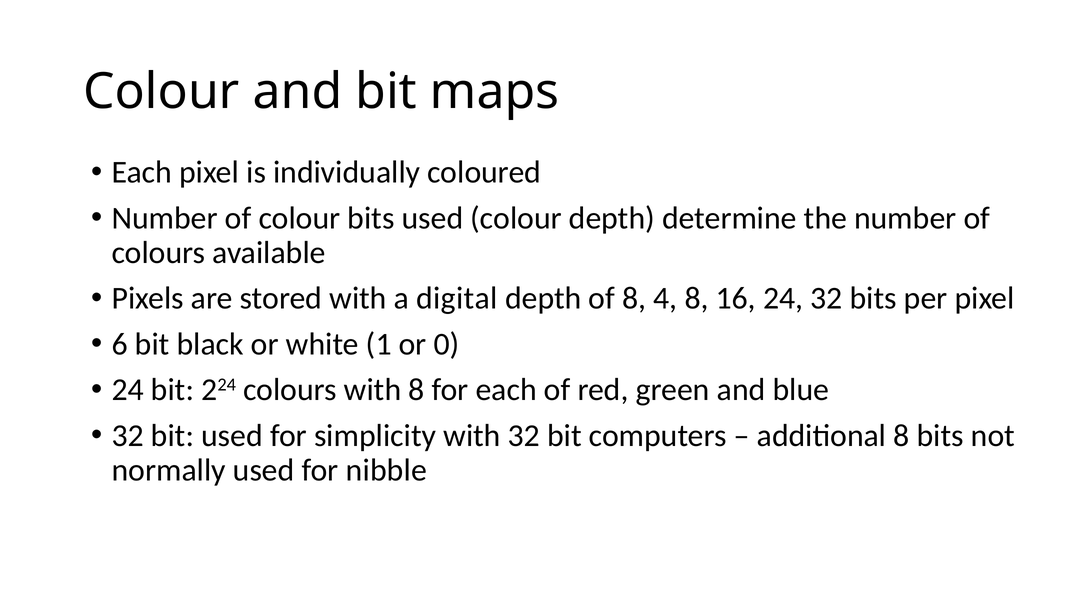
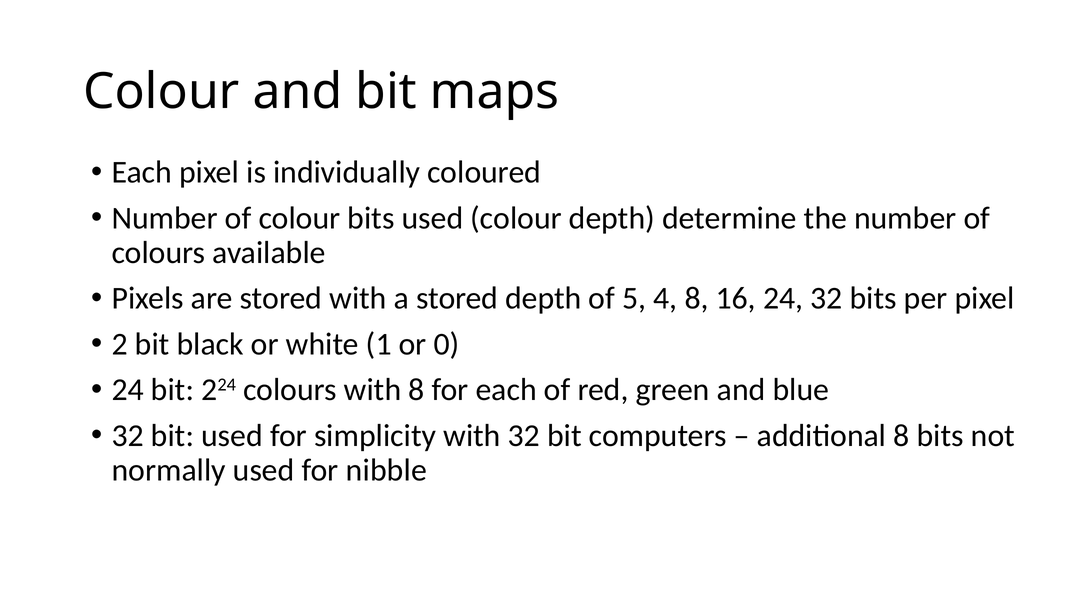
a digital: digital -> stored
of 8: 8 -> 5
6: 6 -> 2
